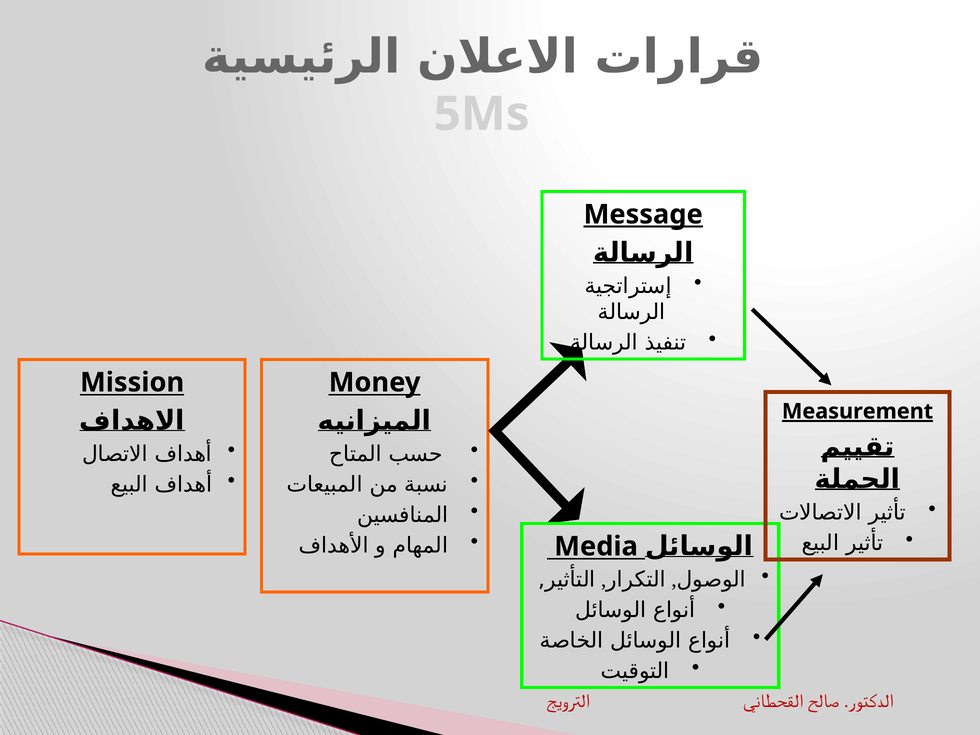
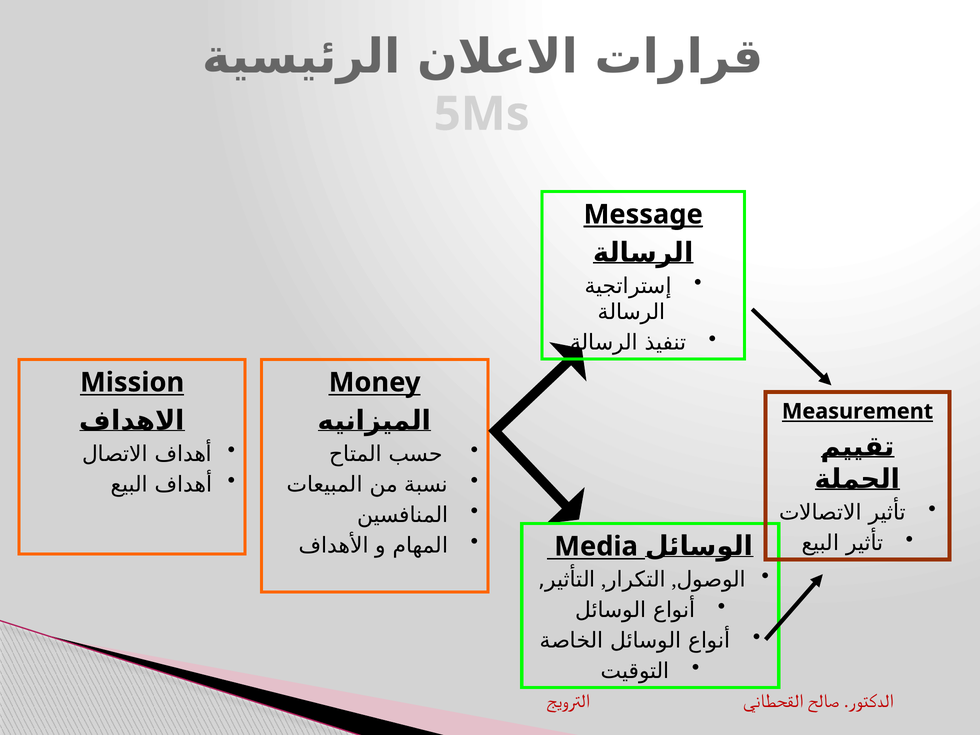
Measurement underline: present -> none
